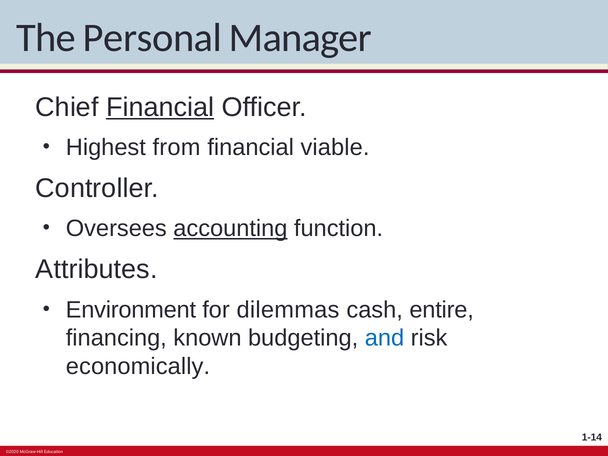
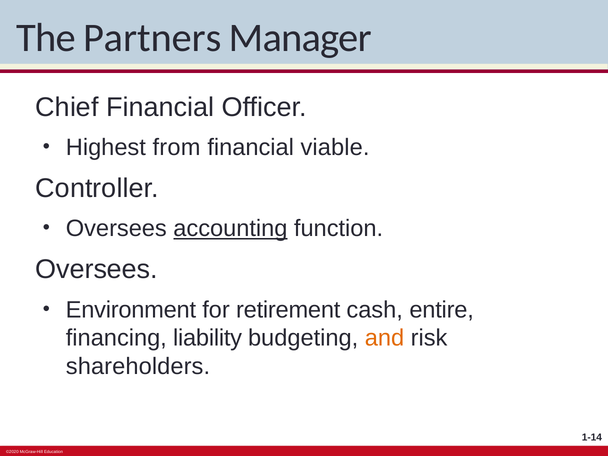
Personal: Personal -> Partners
Financial at (160, 107) underline: present -> none
Attributes at (97, 269): Attributes -> Oversees
dilemmas: dilemmas -> retirement
known: known -> liability
and colour: blue -> orange
economically: economically -> shareholders
